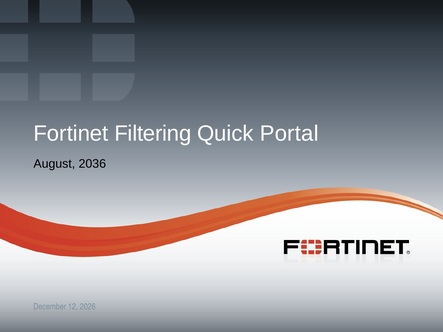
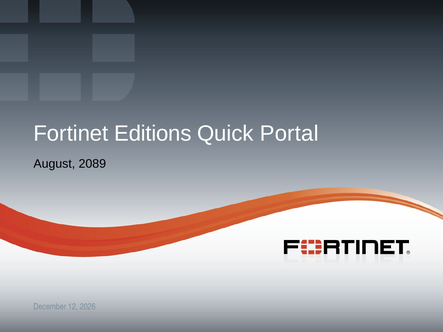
Filtering: Filtering -> Editions
2036: 2036 -> 2089
